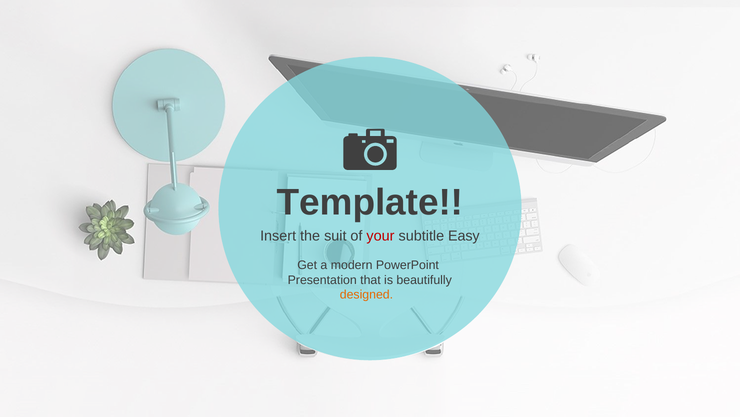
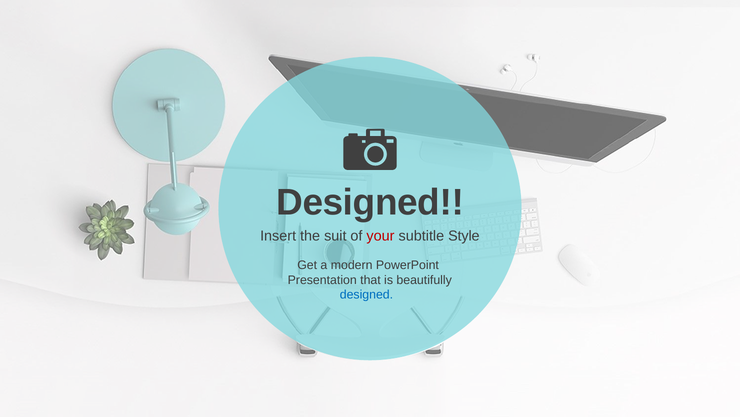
Template at (370, 202): Template -> Designed
Easy: Easy -> Style
designed at (366, 294) colour: orange -> blue
